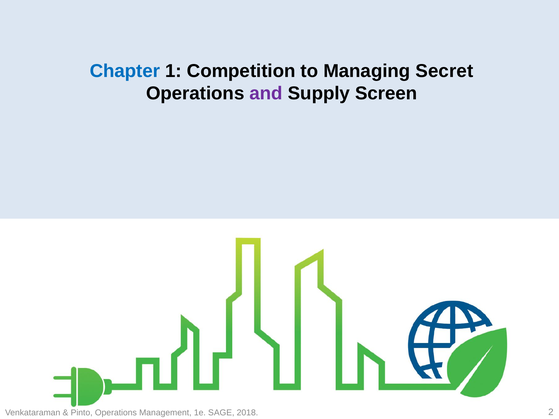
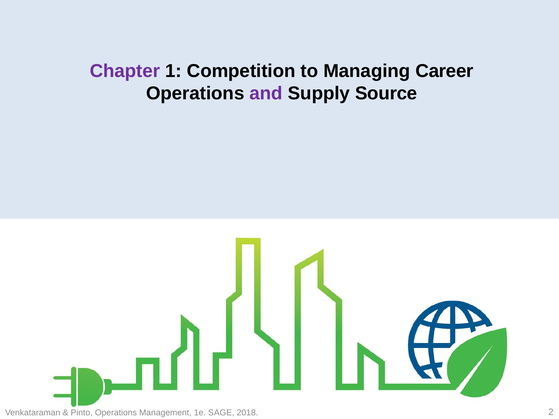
Chapter colour: blue -> purple
Secret: Secret -> Career
Screen: Screen -> Source
